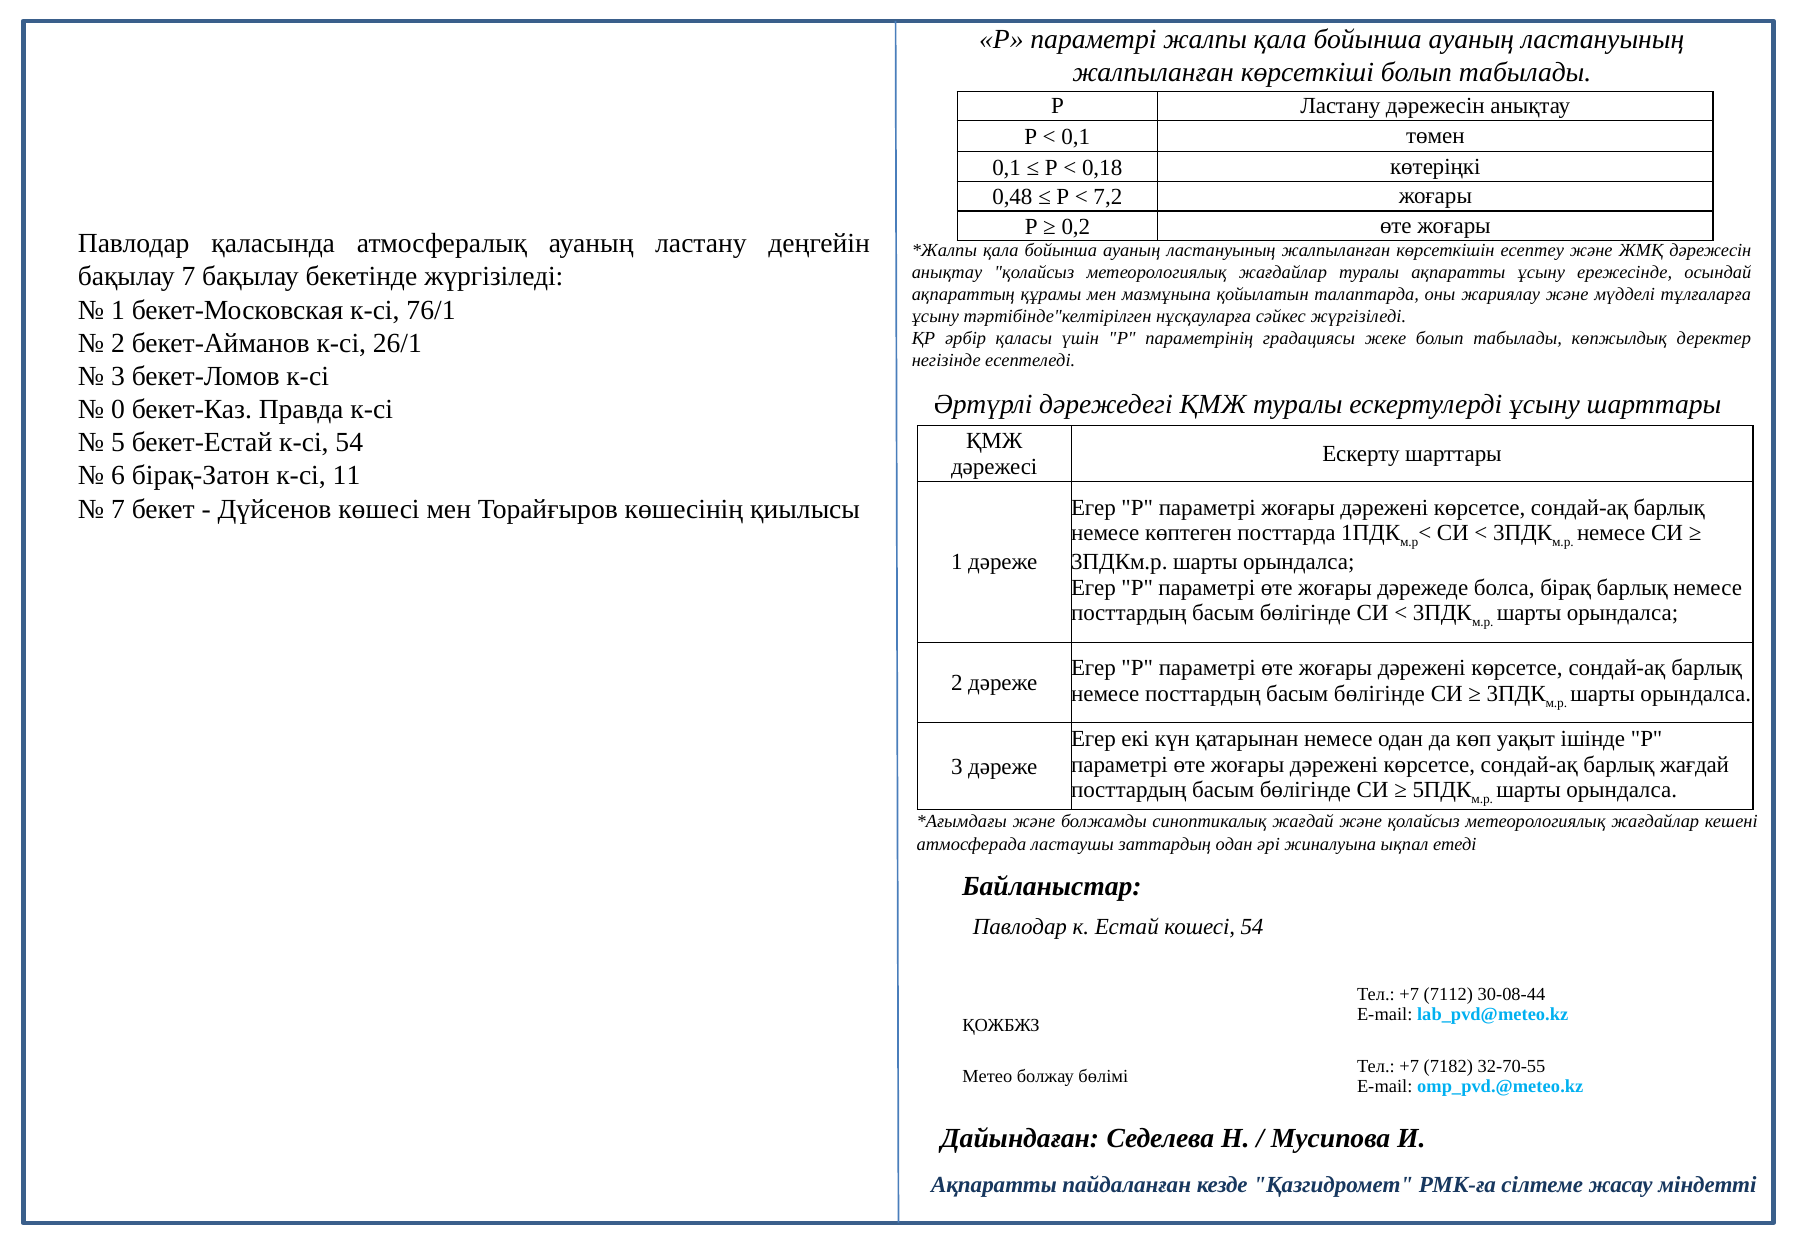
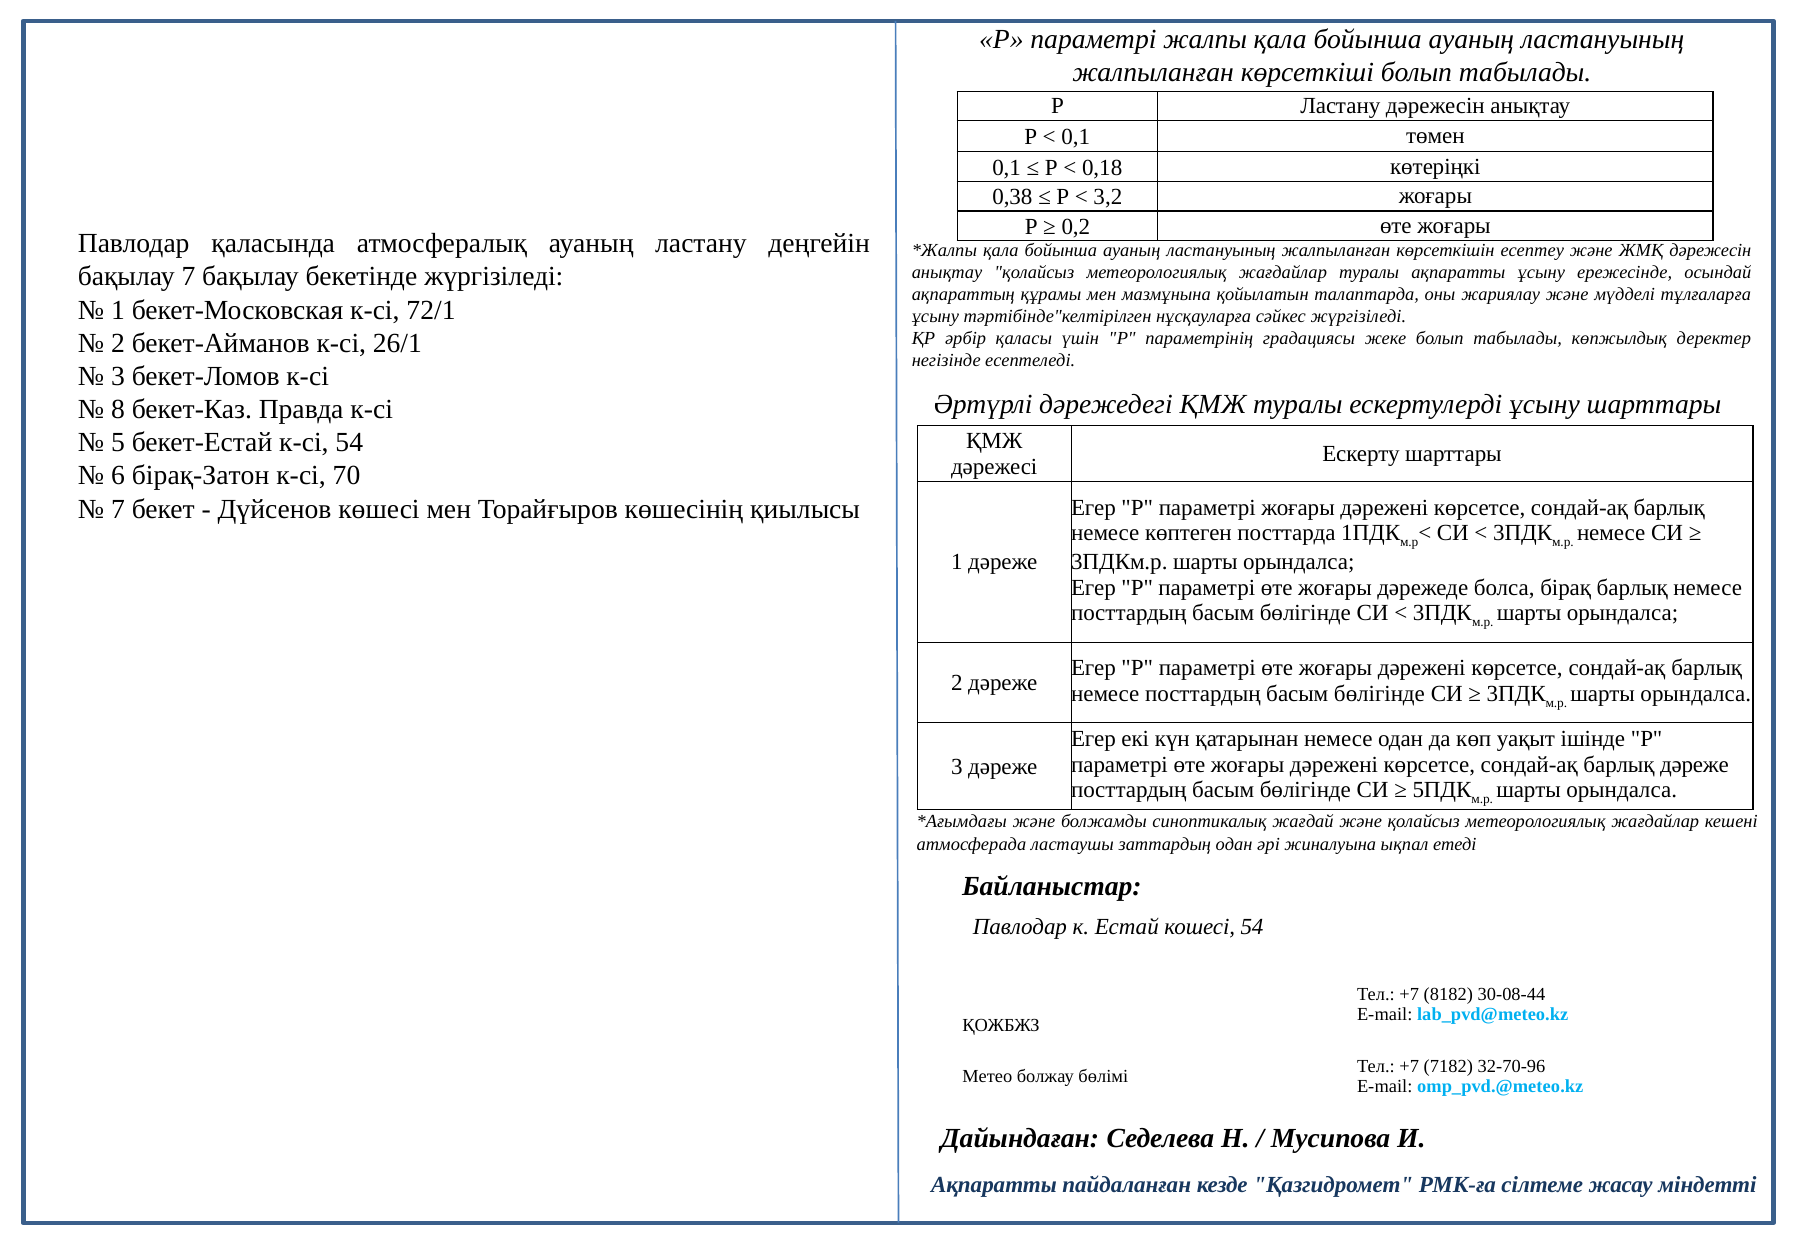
0,48: 0,48 -> 0,38
7,2: 7,2 -> 3,2
76/1: 76/1 -> 72/1
0: 0 -> 8
11: 11 -> 70
барлық жағдай: жағдай -> дәреже
7112: 7112 -> 8182
32-70-55: 32-70-55 -> 32-70-96
